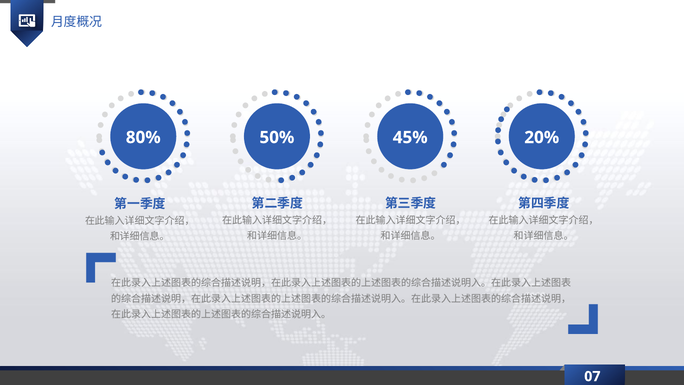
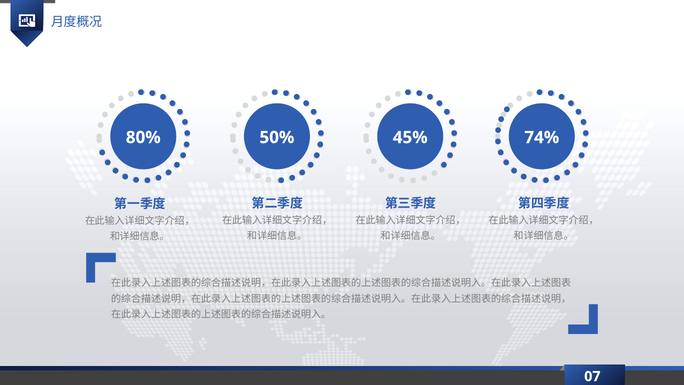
20%: 20% -> 74%
